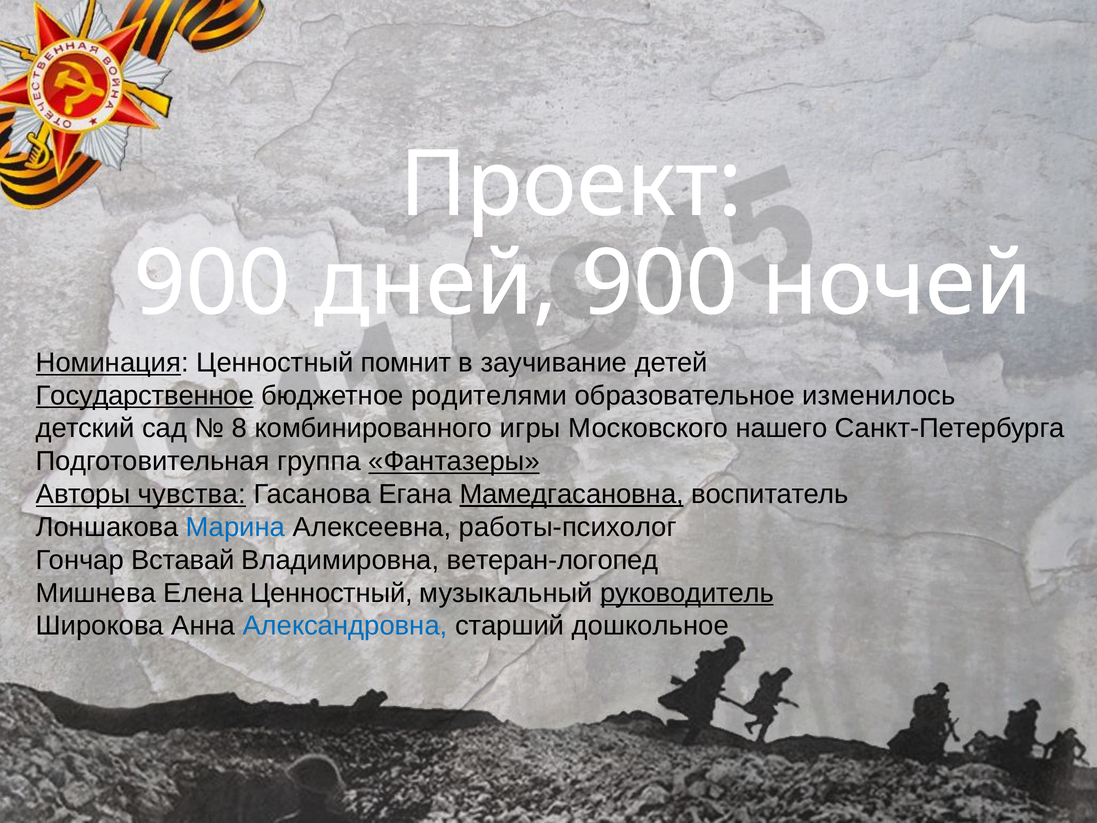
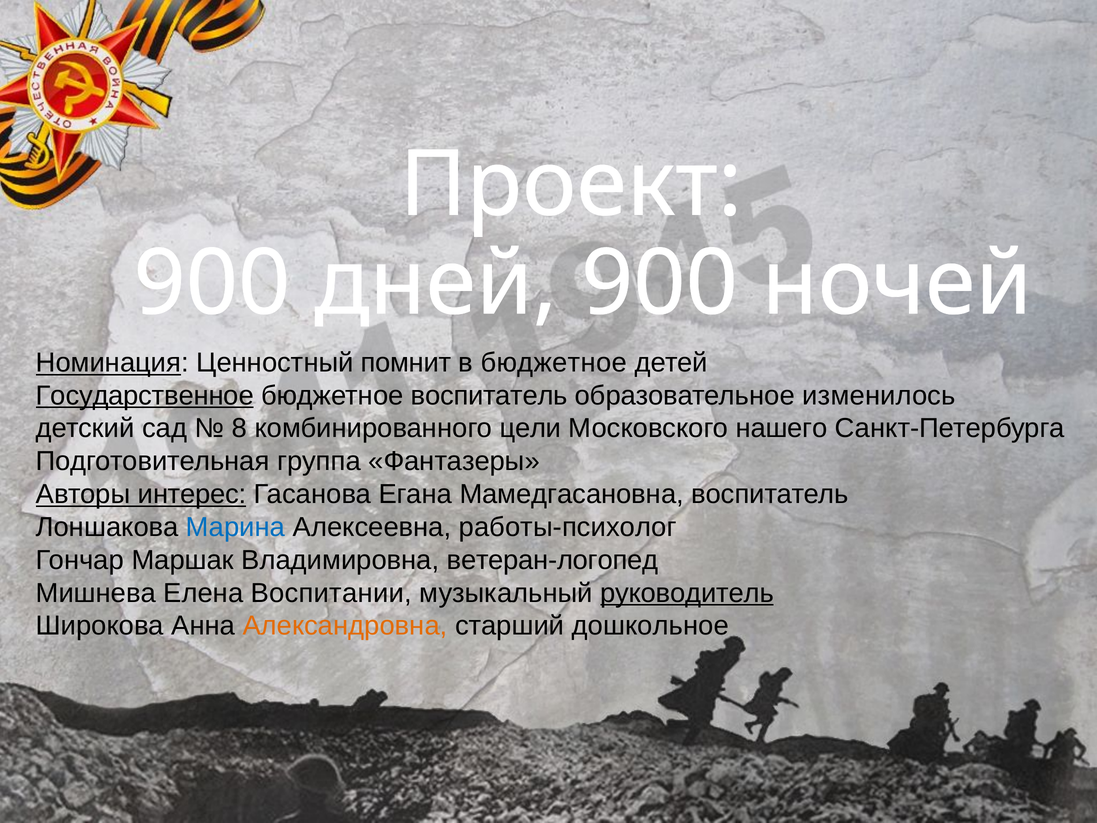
в заучивание: заучивание -> бюджетное
бюджетное родителями: родителями -> воспитатель
игры: игры -> цели
Фантазеры underline: present -> none
чувства: чувства -> интерес
Мамедгасановна underline: present -> none
Вставай: Вставай -> Маршак
Елена Ценностный: Ценностный -> Воспитании
Александровна colour: blue -> orange
